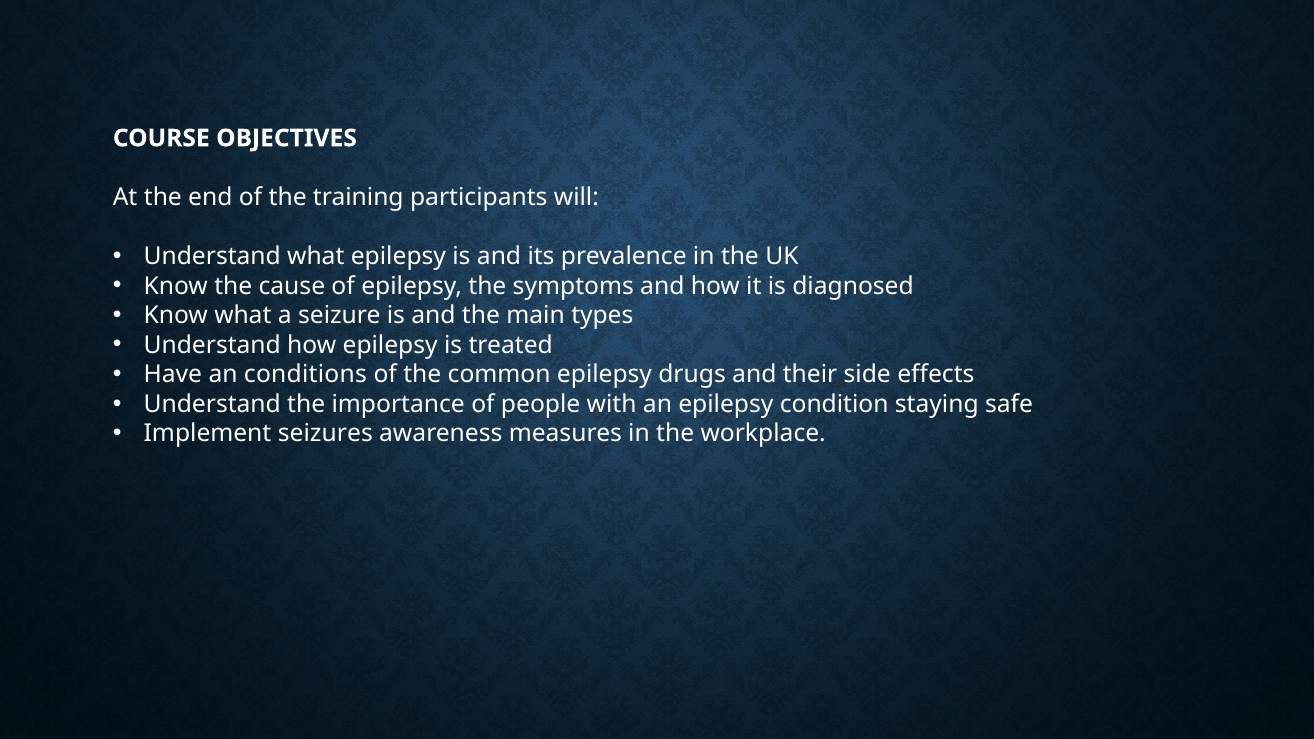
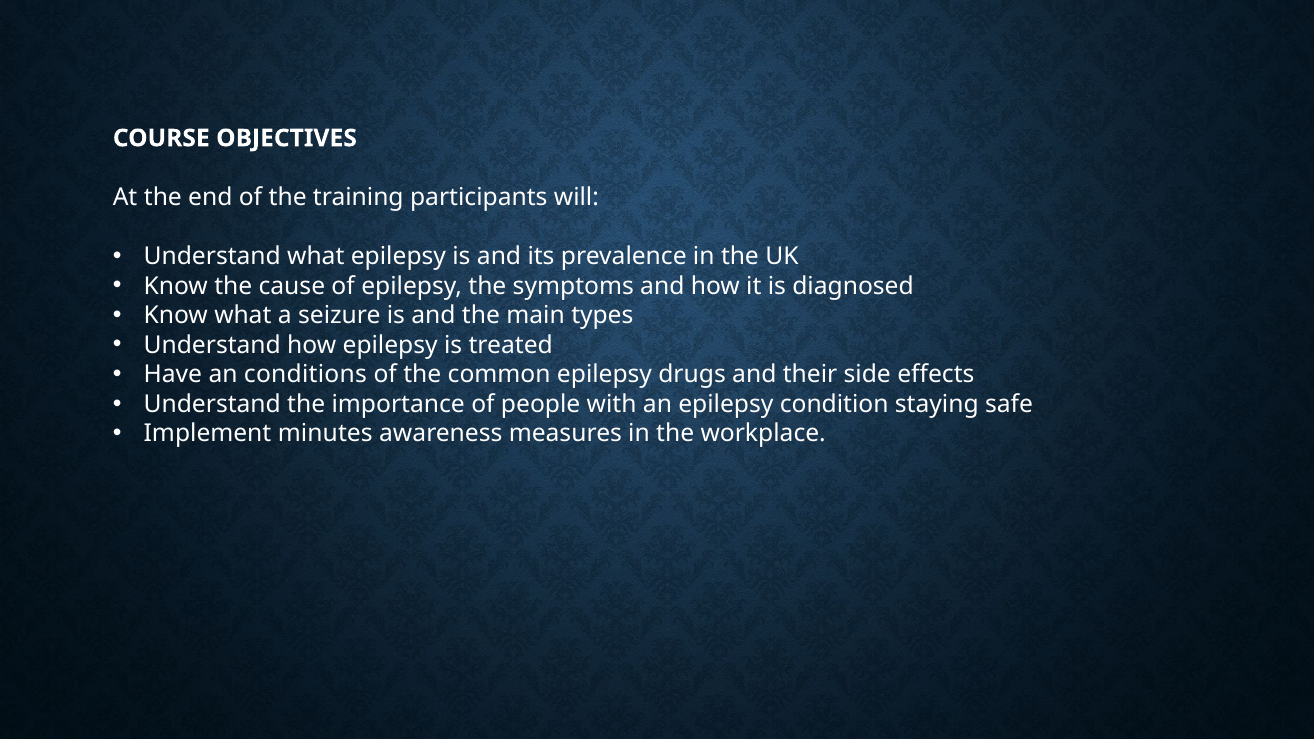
seizures: seizures -> minutes
